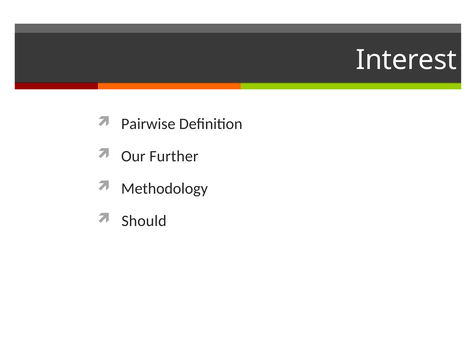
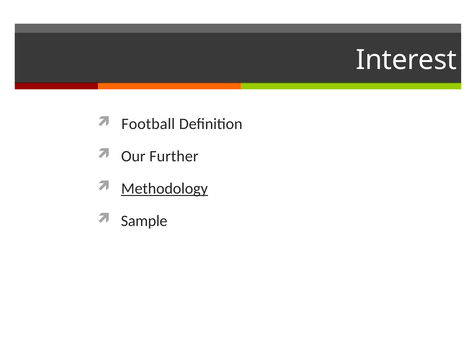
Pairwise: Pairwise -> Football
Methodology underline: none -> present
Should: Should -> Sample
